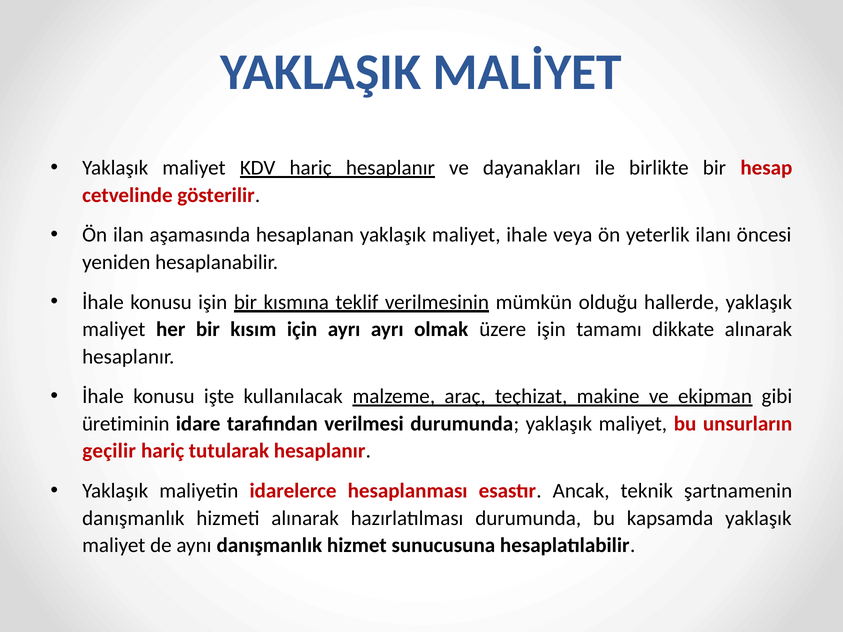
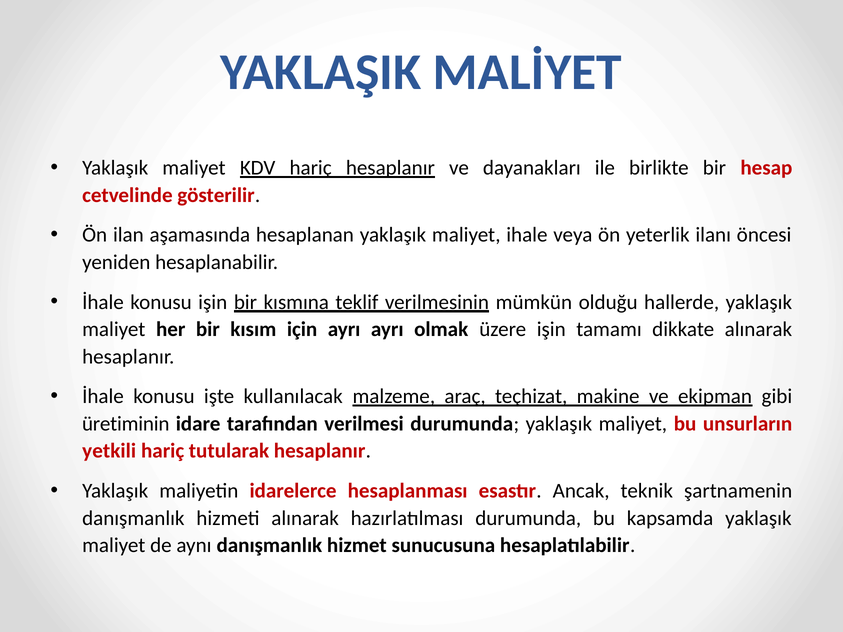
geçilir: geçilir -> yetkili
